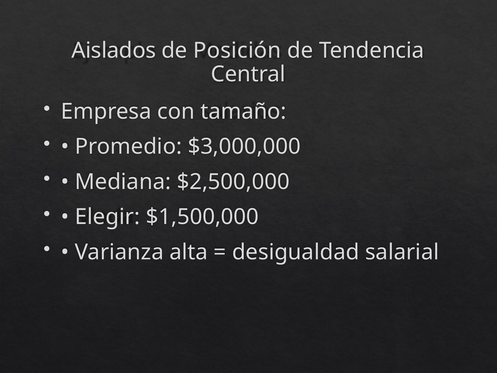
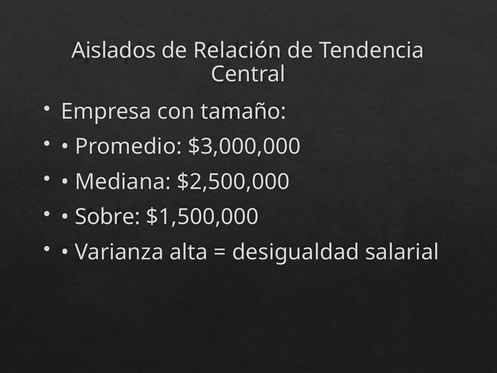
Posición: Posición -> Relación
Elegir: Elegir -> Sobre
